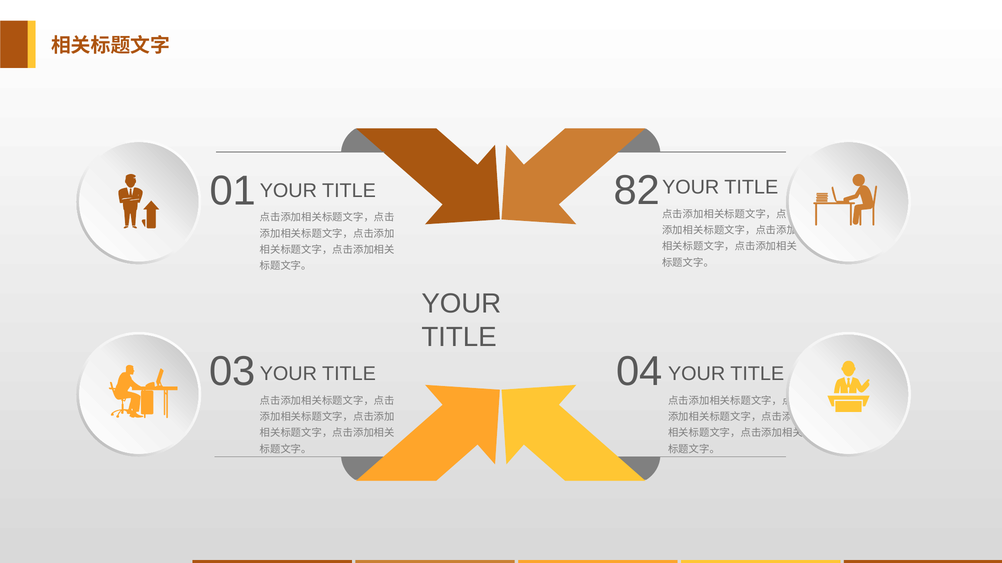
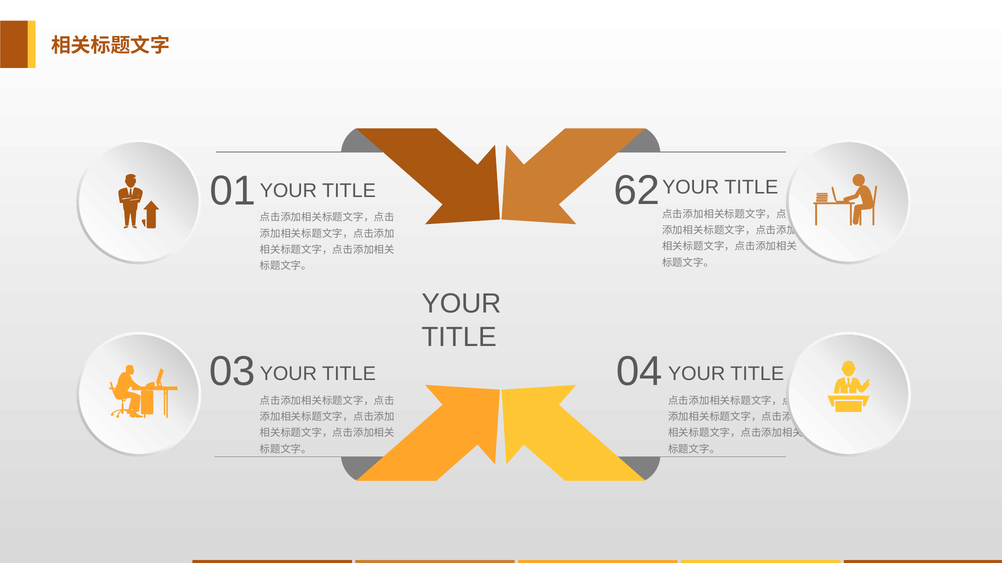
82: 82 -> 62
